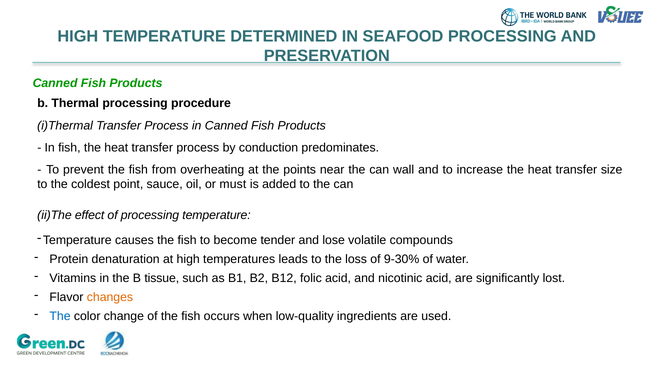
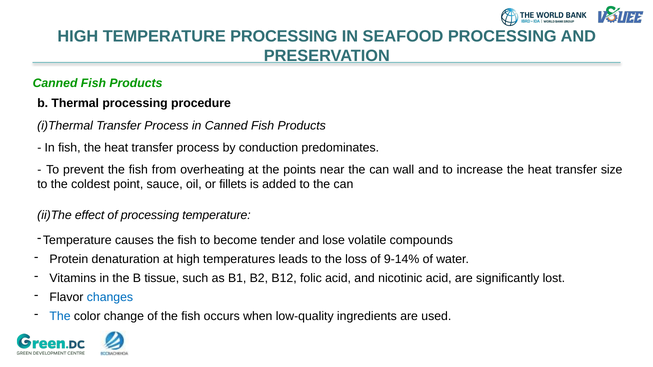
TEMPERATURE DETERMINED: DETERMINED -> PROCESSING
must: must -> fillets
9-30%: 9-30% -> 9-14%
changes colour: orange -> blue
